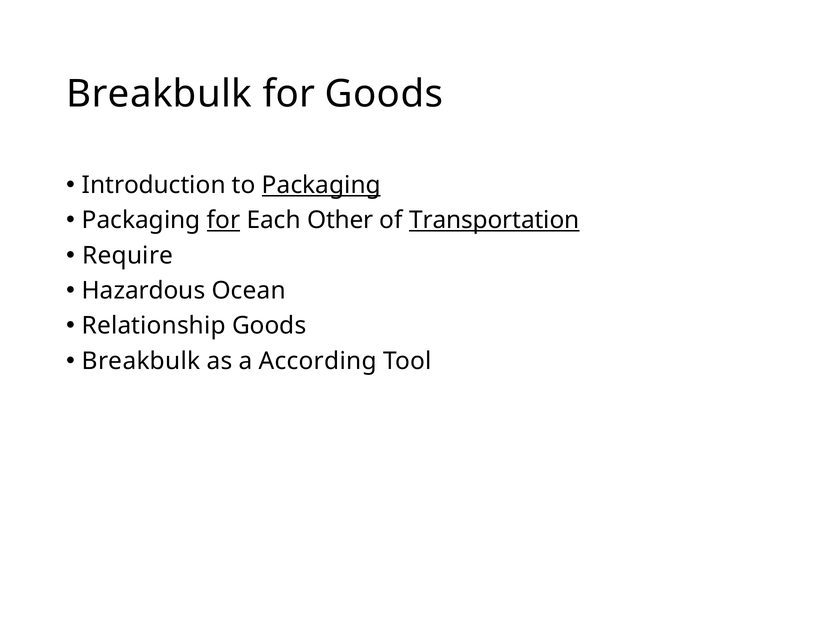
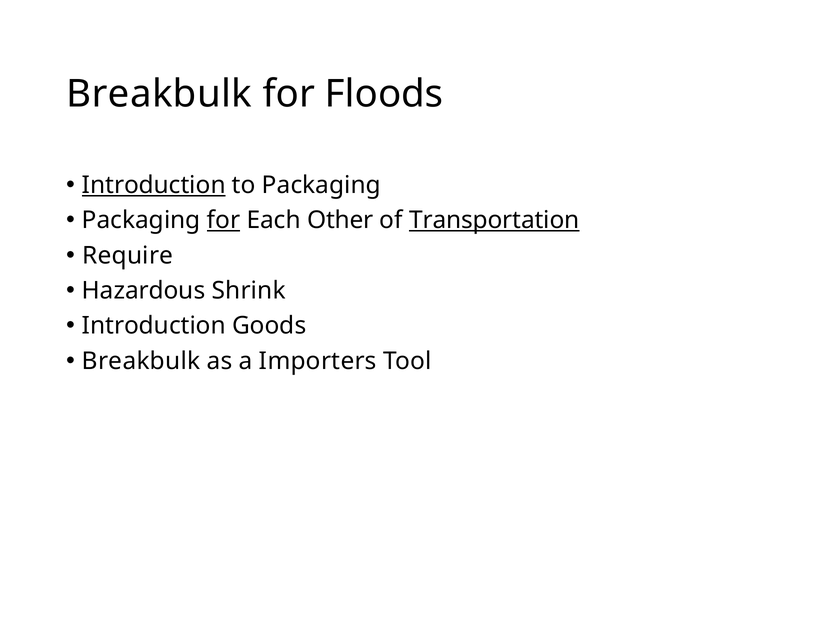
for Goods: Goods -> Floods
Introduction at (154, 185) underline: none -> present
Packaging at (321, 185) underline: present -> none
Ocean: Ocean -> Shrink
Relationship at (154, 326): Relationship -> Introduction
According: According -> Importers
